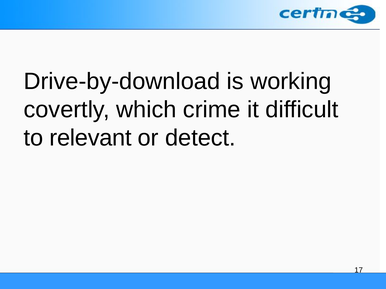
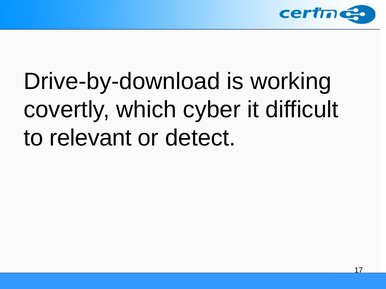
crime: crime -> cyber
